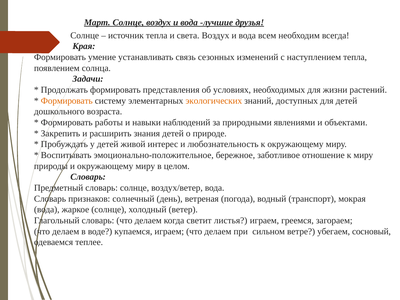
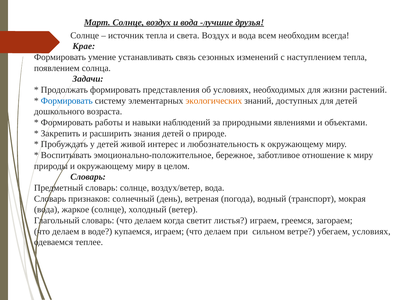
Края: Края -> Крае
Формировать at (67, 101) colour: orange -> blue
убегаем сосновый: сосновый -> условиях
